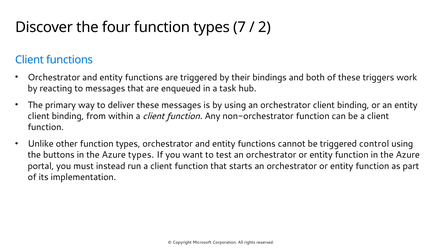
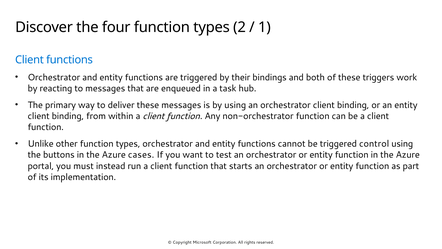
7: 7 -> 2
2: 2 -> 1
Azure types: types -> cases
